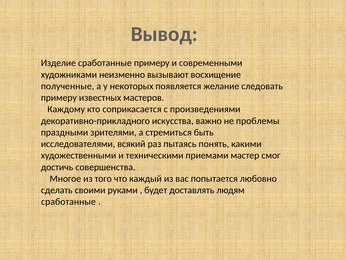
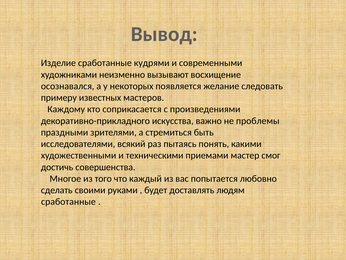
сработанные примеру: примеру -> кудрями
полученные: полученные -> осознавался
